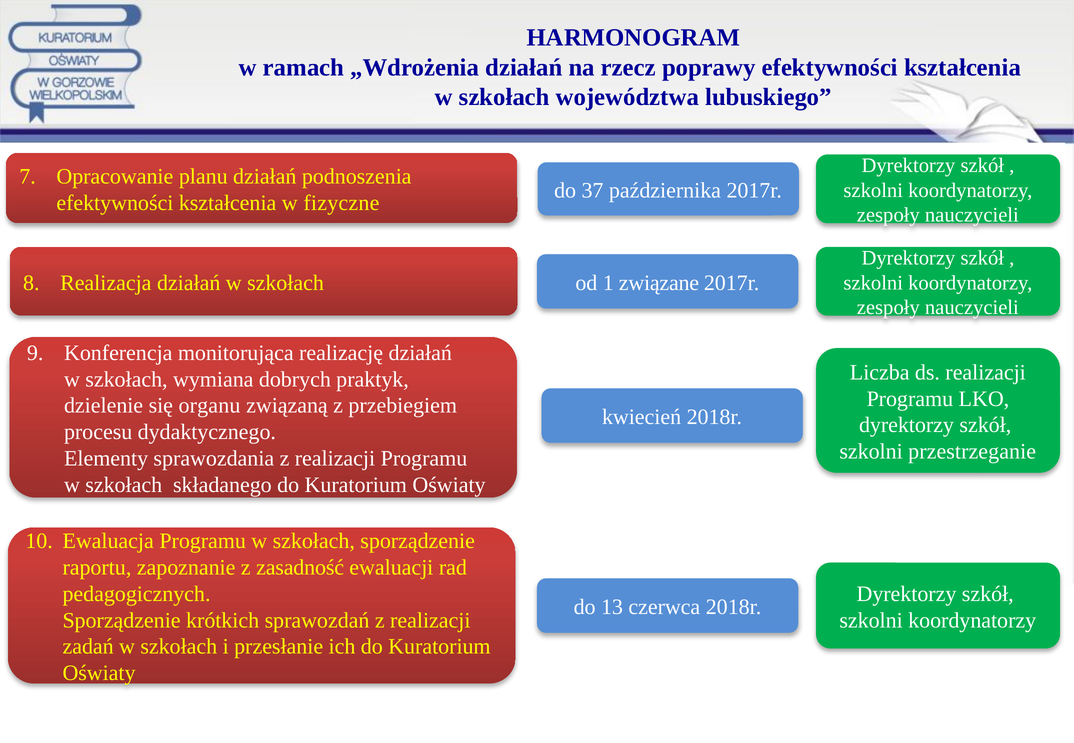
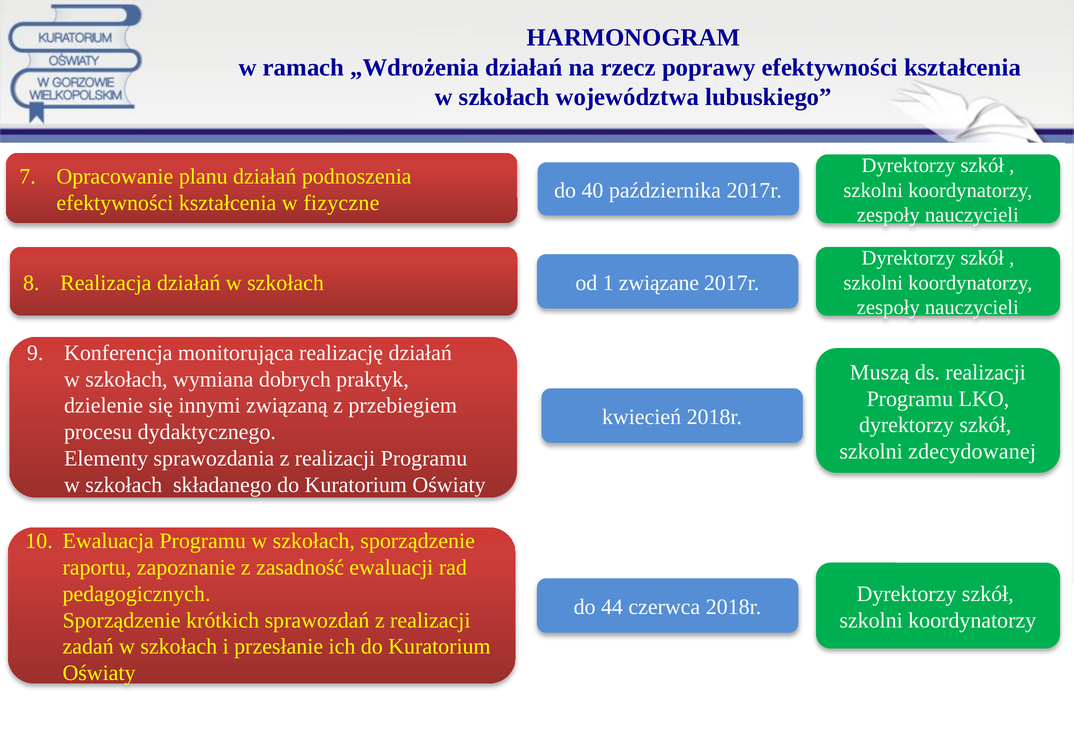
37: 37 -> 40
Liczba: Liczba -> Muszą
organu: organu -> innymi
przestrzeganie: przestrzeganie -> zdecydowanej
13: 13 -> 44
